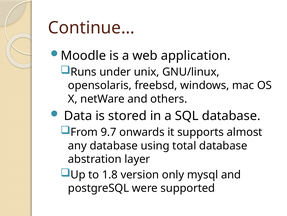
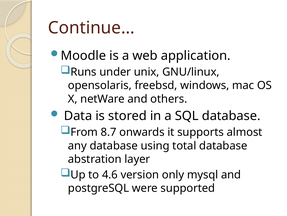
9.7: 9.7 -> 8.7
1.8: 1.8 -> 4.6
